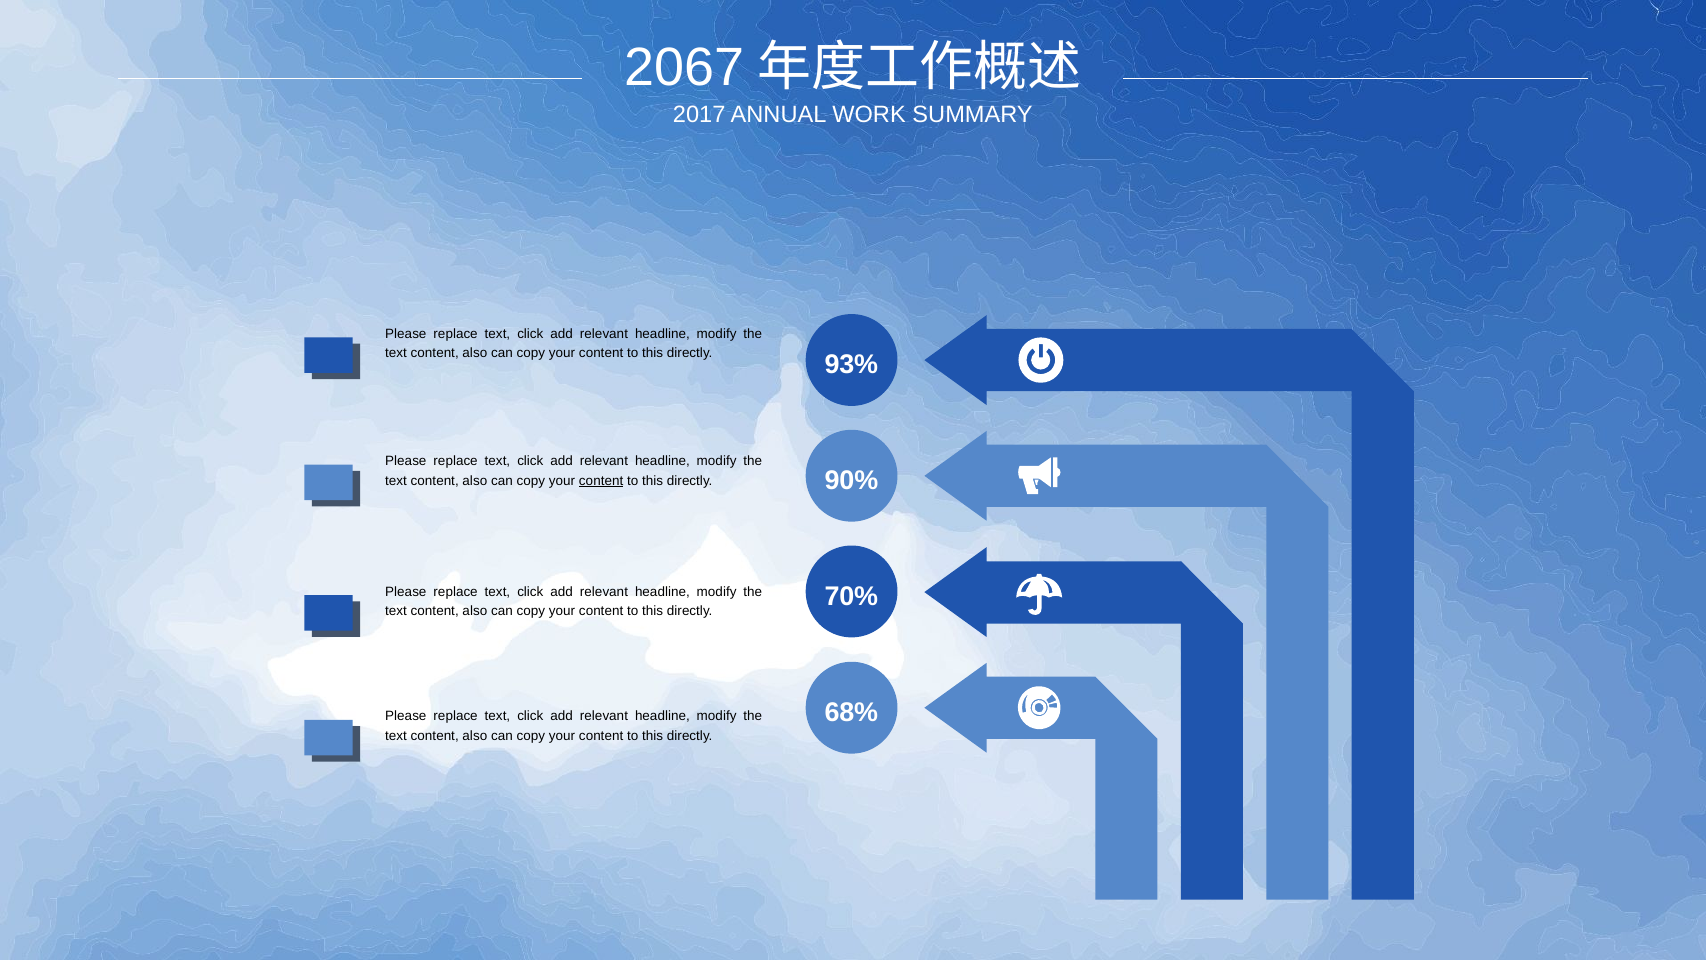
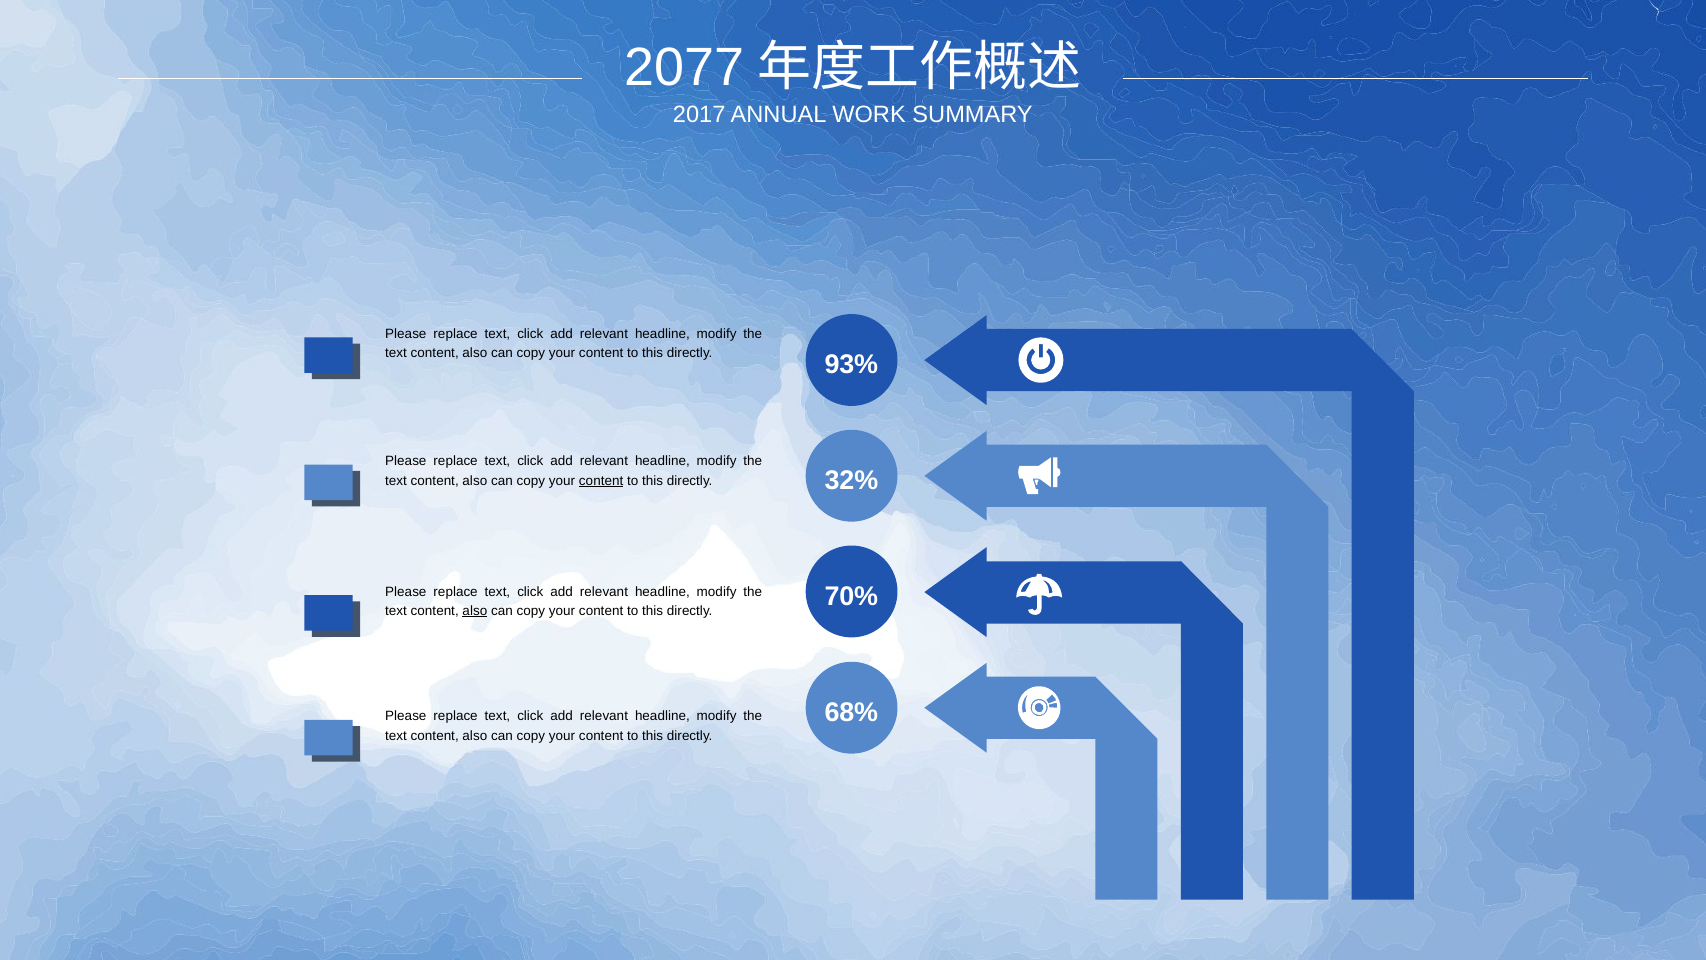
2067: 2067 -> 2077
90%: 90% -> 32%
also at (475, 611) underline: none -> present
